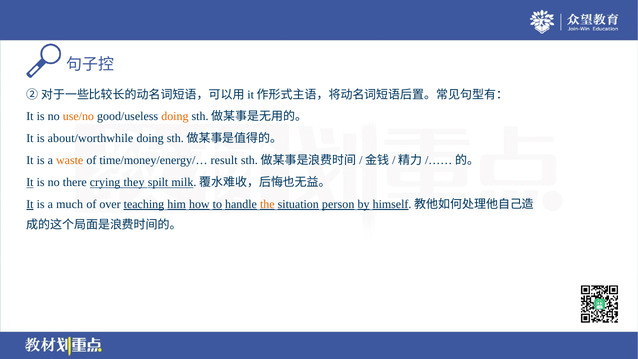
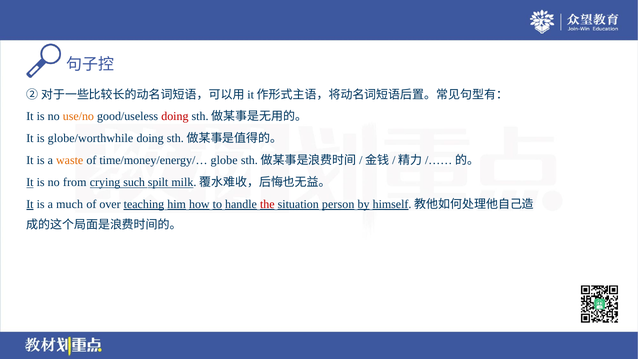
doing at (175, 116) colour: orange -> red
about/worthwhile: about/worthwhile -> globe/worthwhile
result: result -> globe
there: there -> from
they: they -> such
the colour: orange -> red
